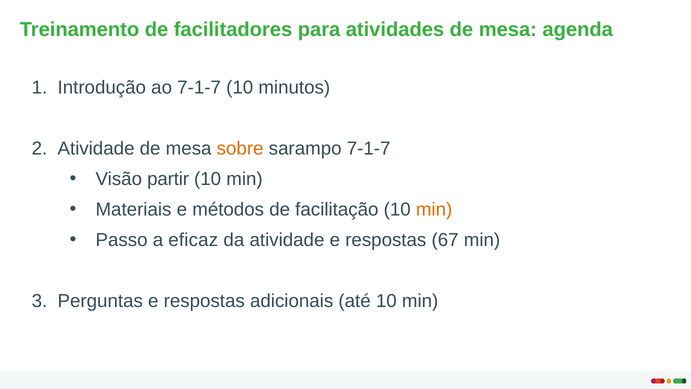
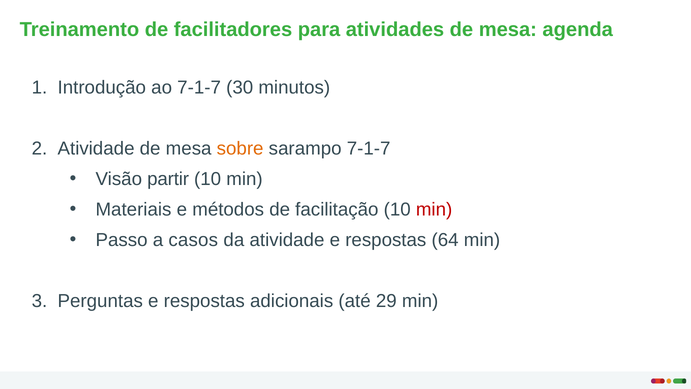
7-1-7 10: 10 -> 30
min at (434, 209) colour: orange -> red
eficaz: eficaz -> casos
67: 67 -> 64
até 10: 10 -> 29
